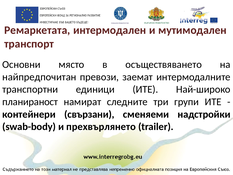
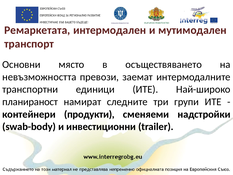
найпредпочитан: найпредпочитан -> невъзможността
свързани: свързани -> продукти
прехвърлянето: прехвърлянето -> инвестиционни
